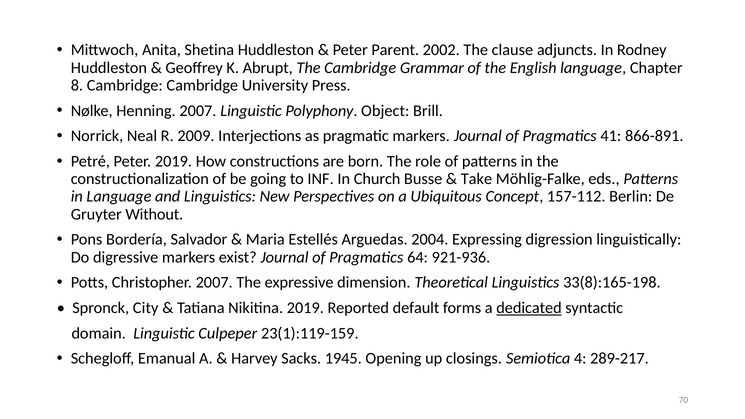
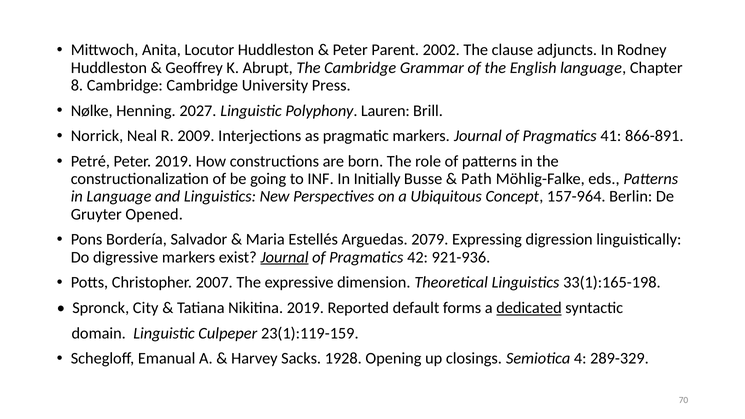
Shetina: Shetina -> Locutor
Henning 2007: 2007 -> 2027
Object: Object -> Lauren
Church: Church -> Initially
Take: Take -> Path
157-112: 157-112 -> 157-964
Without: Without -> Opened
2004: 2004 -> 2079
Journal at (285, 257) underline: none -> present
64: 64 -> 42
33(8):165-198: 33(8):165-198 -> 33(1):165-198
1945: 1945 -> 1928
289-217: 289-217 -> 289-329
